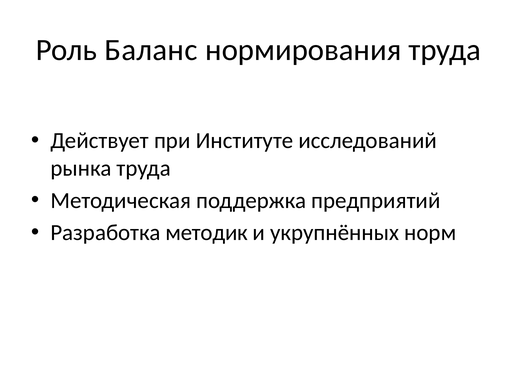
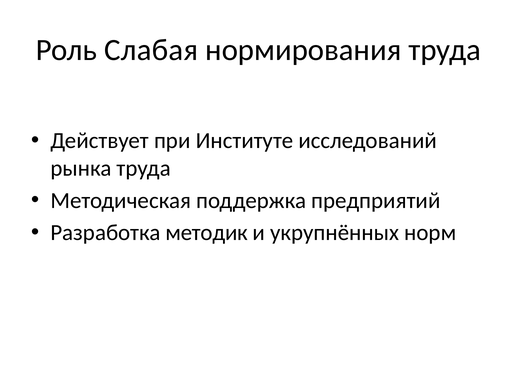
Баланс: Баланс -> Слабая
